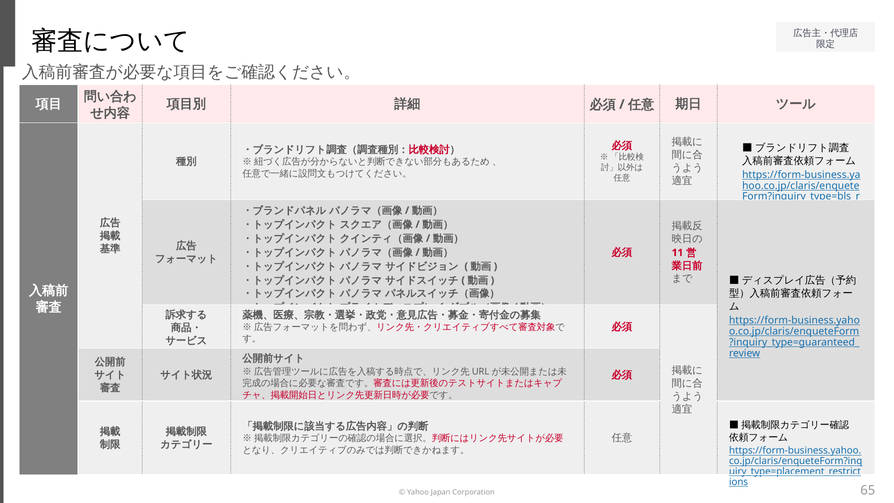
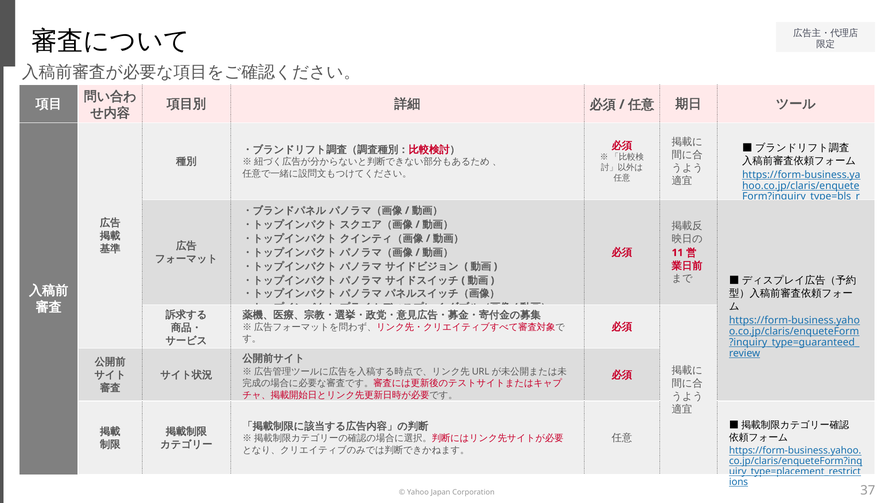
65: 65 -> 37
